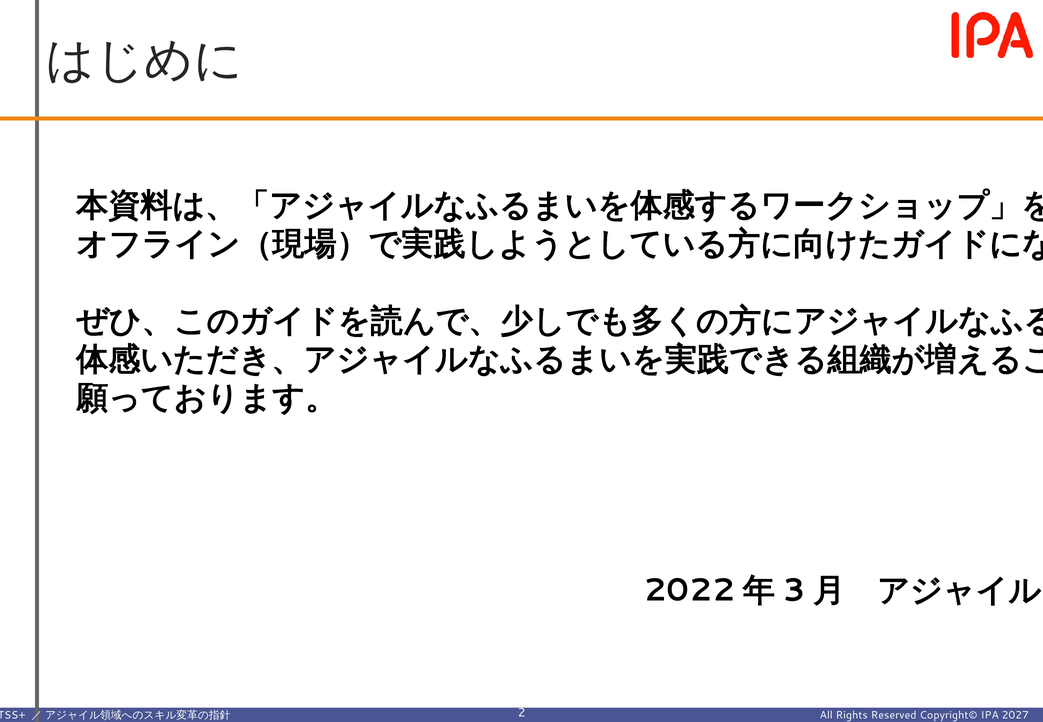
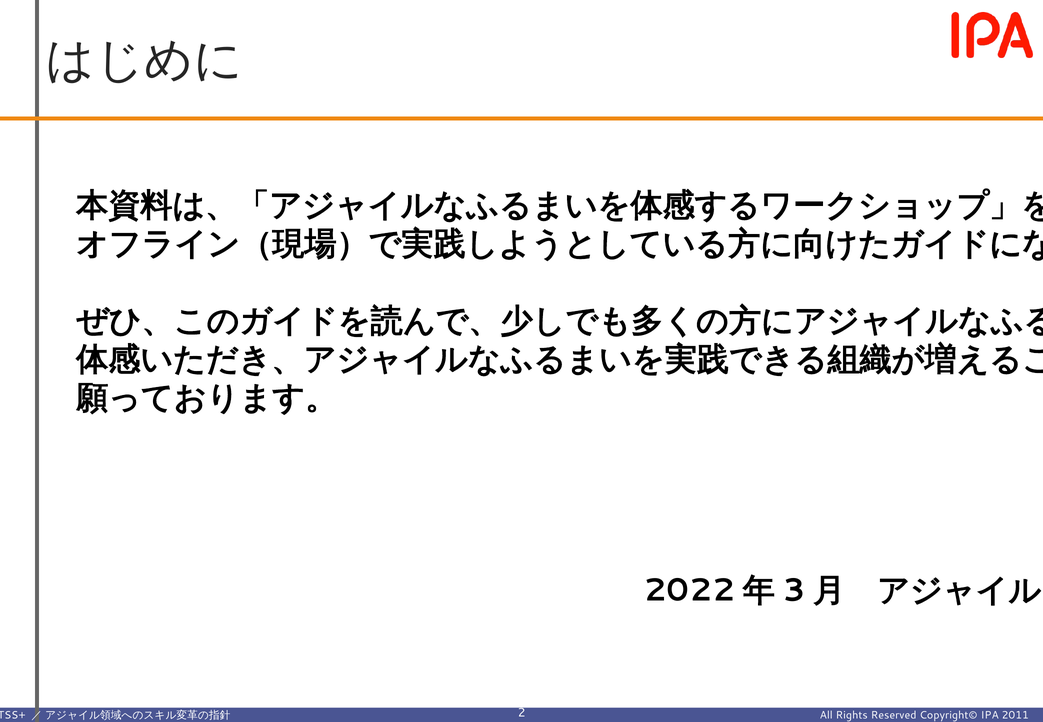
2027: 2027 -> 2011
